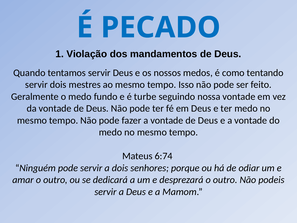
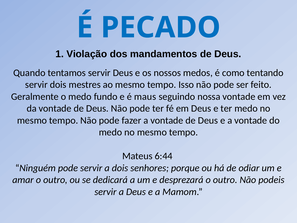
turbe: turbe -> maus
6:74: 6:74 -> 6:44
